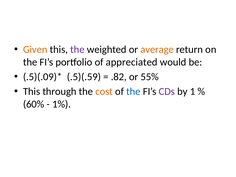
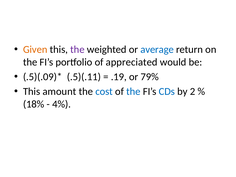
average colour: orange -> blue
.5)(.59: .5)(.59 -> .5)(.11
.82: .82 -> .19
55%: 55% -> 79%
through: through -> amount
cost colour: orange -> blue
CDs colour: purple -> blue
1: 1 -> 2
60%: 60% -> 18%
1%: 1% -> 4%
